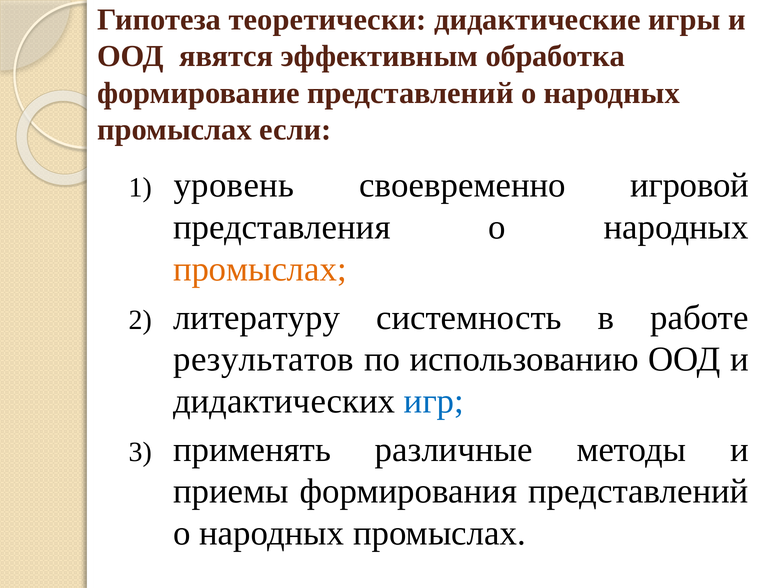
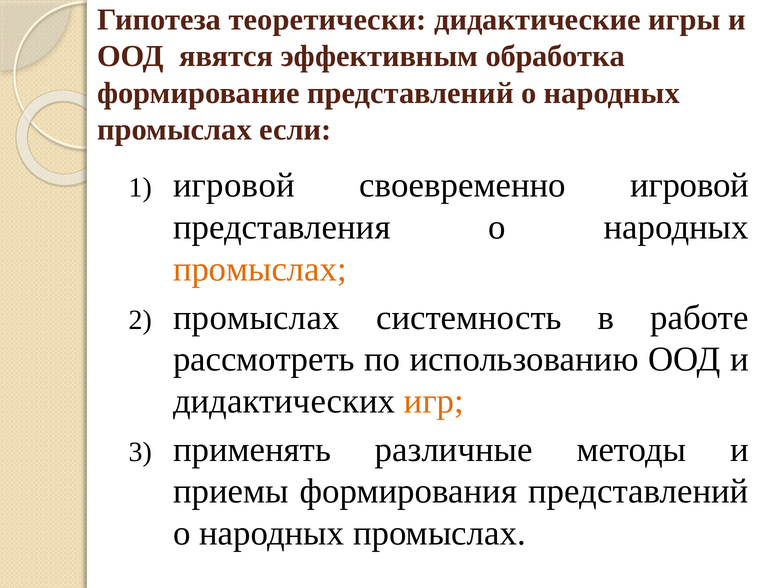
уровень at (234, 185): уровень -> игровой
литературу at (257, 318): литературу -> промыслах
результатов: результатов -> рассмотреть
игр colour: blue -> orange
